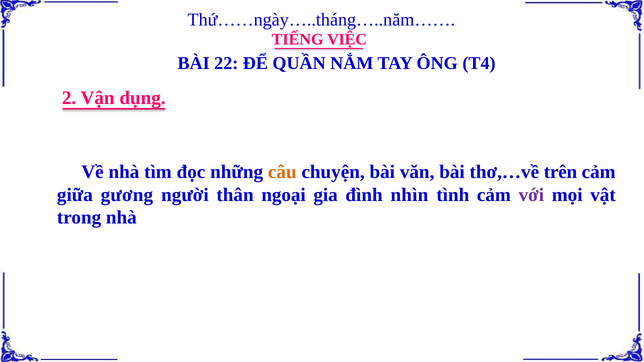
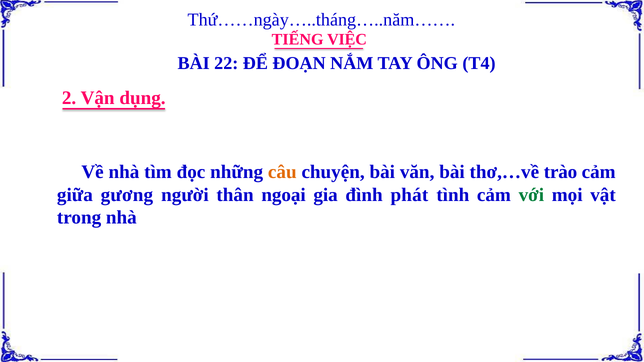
QUẦN: QUẦN -> ĐOẠN
trên: trên -> trào
nhìn: nhìn -> phát
với colour: purple -> green
